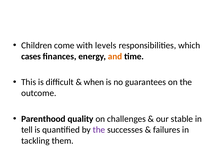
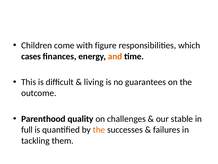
levels: levels -> figure
when: when -> living
tell: tell -> full
the at (99, 129) colour: purple -> orange
